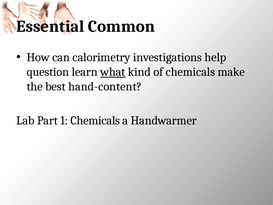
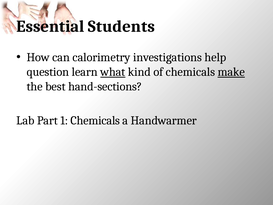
Common: Common -> Students
make underline: none -> present
hand-content: hand-content -> hand-sections
